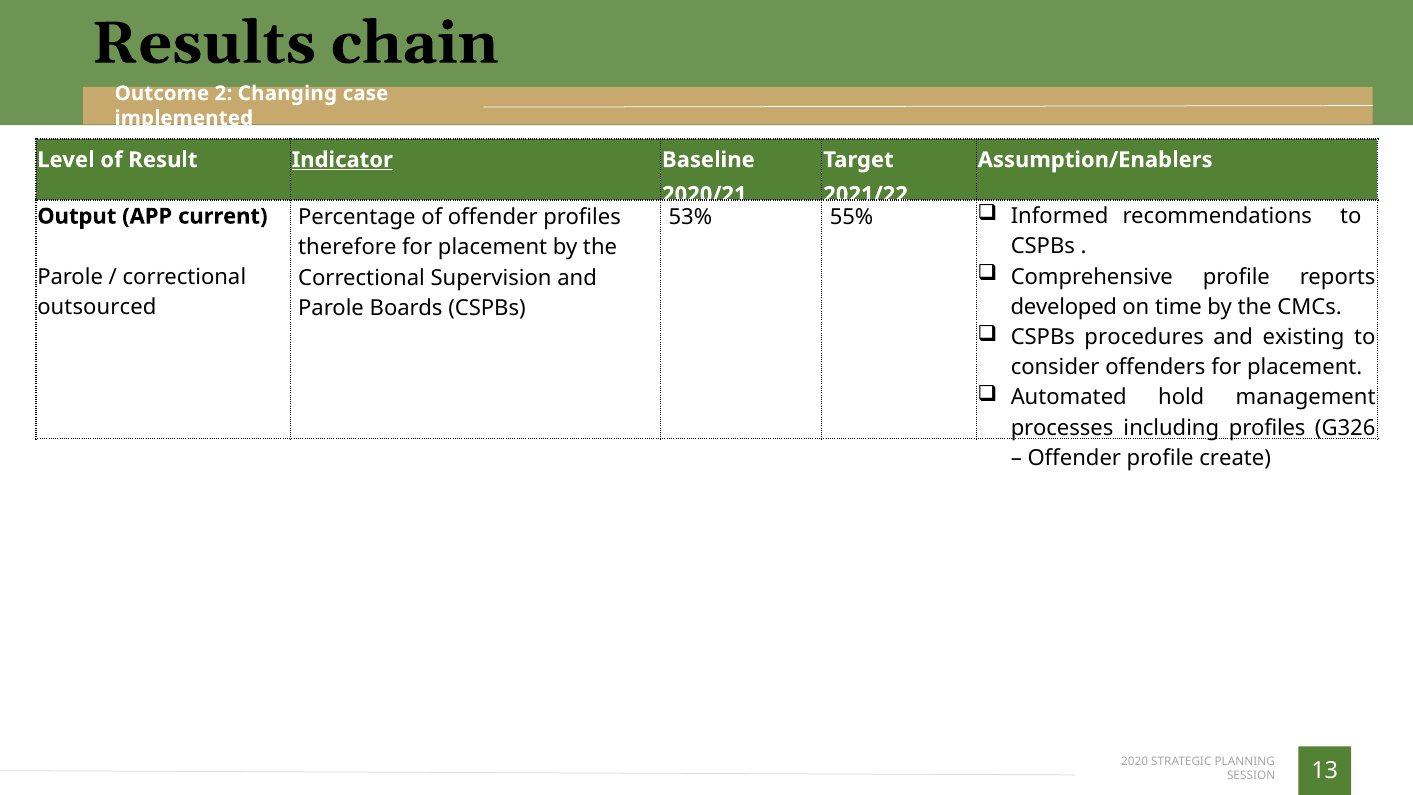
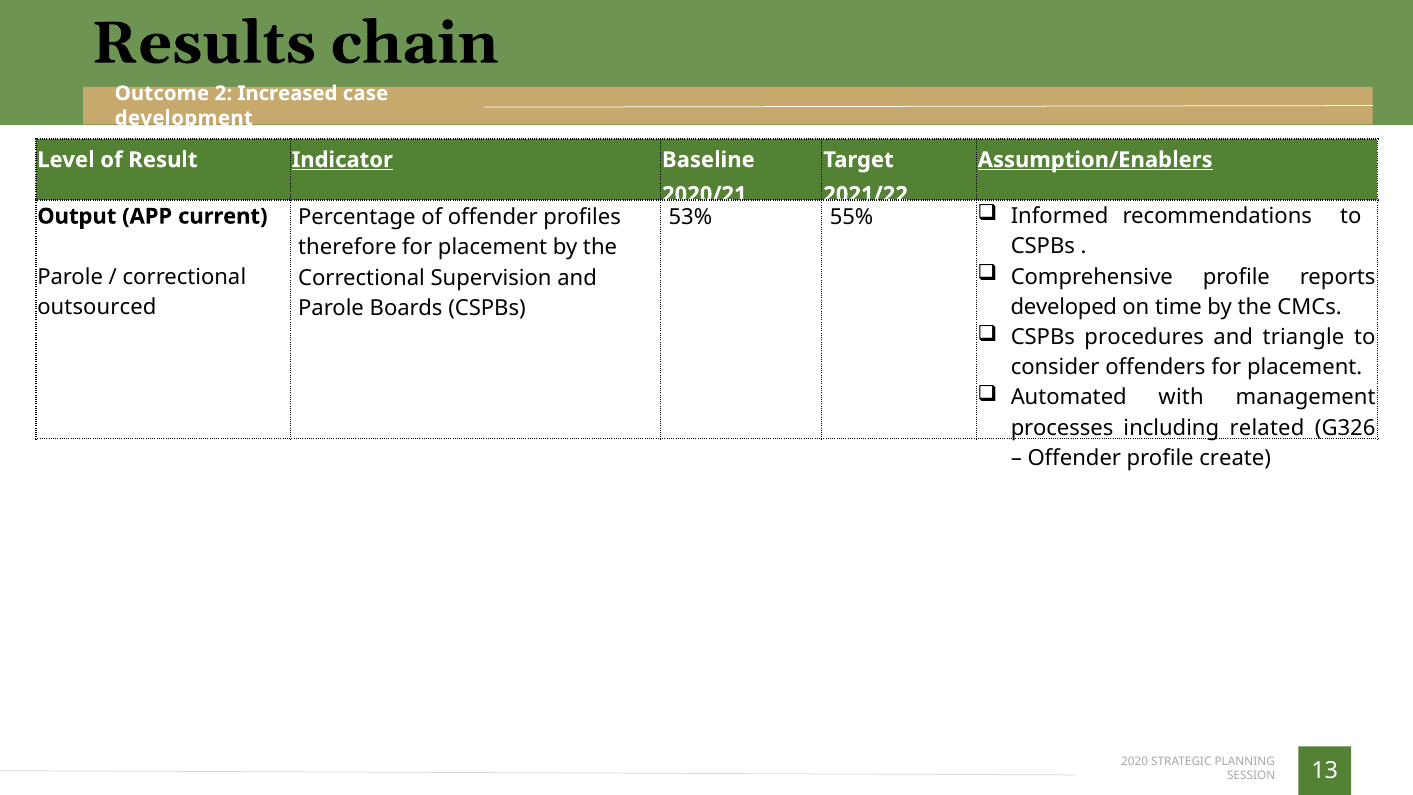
Changing: Changing -> Increased
implemented: implemented -> development
Assumption/Enablers underline: none -> present
existing: existing -> triangle
hold: hold -> with
including profiles: profiles -> related
